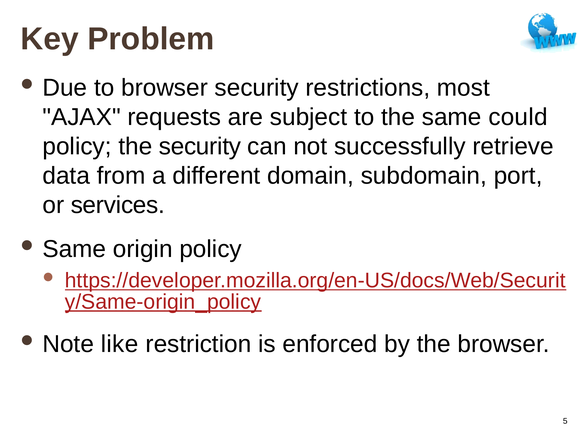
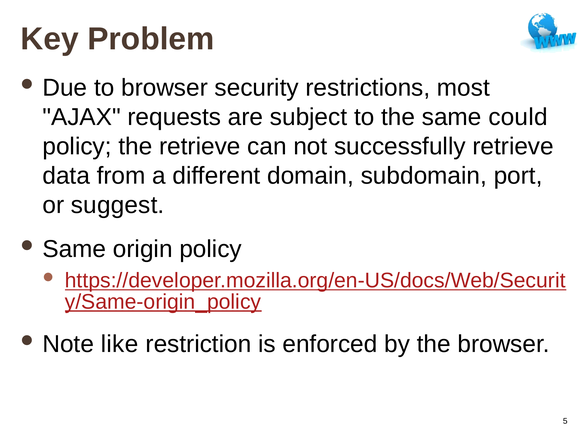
the security: security -> retrieve
services: services -> suggest
